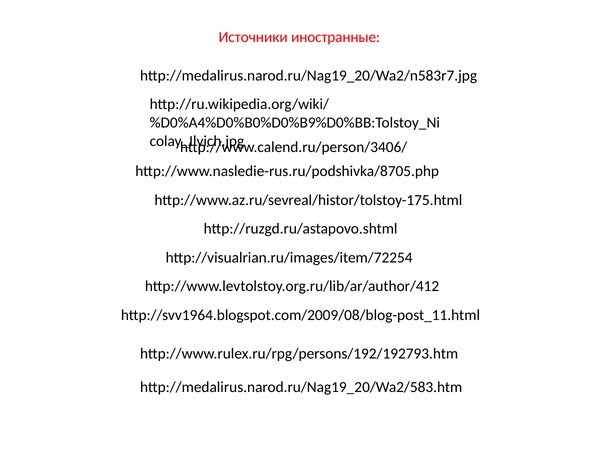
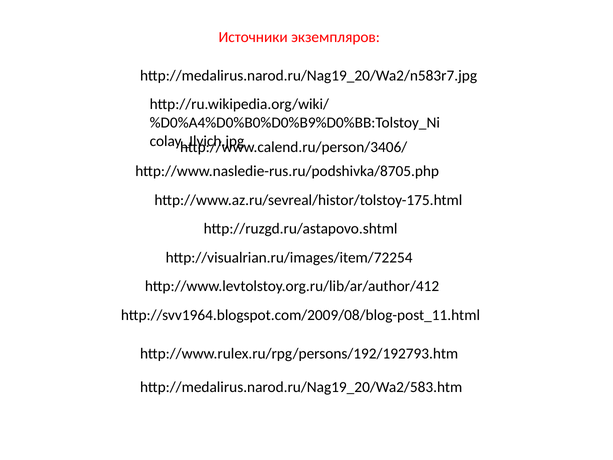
иностранные: иностранные -> экземпляров
